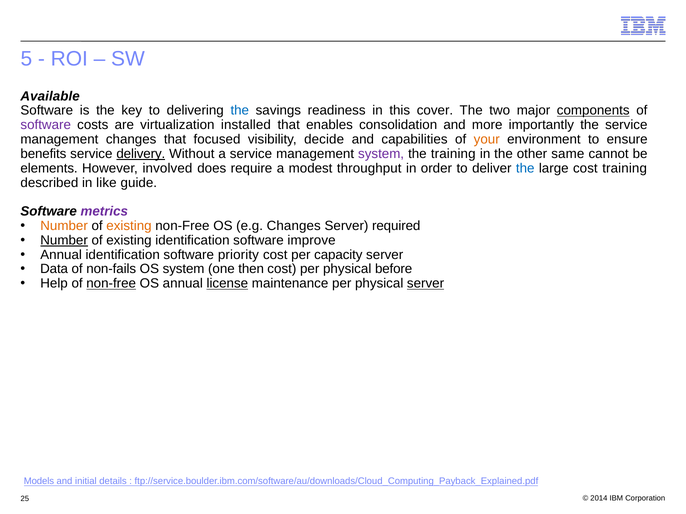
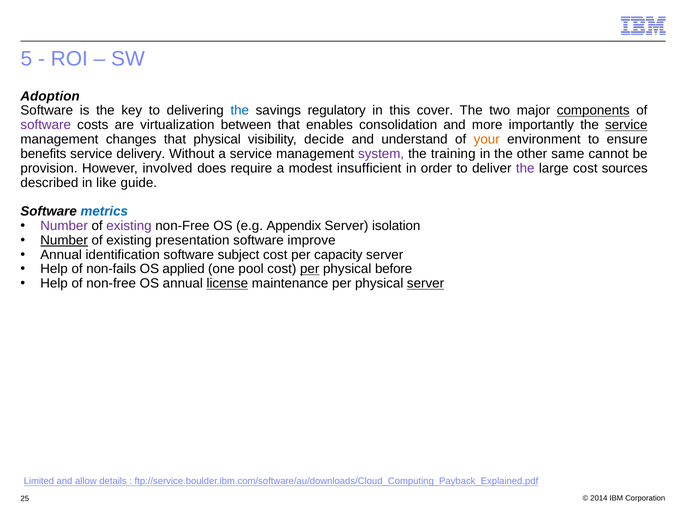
Available: Available -> Adoption
readiness: readiness -> regulatory
installed: installed -> between
service at (626, 125) underline: none -> present
that focused: focused -> physical
capabilities: capabilities -> understand
delivery underline: present -> none
elements: elements -> provision
throughput: throughput -> insufficient
the at (525, 168) colour: blue -> purple
cost training: training -> sources
metrics colour: purple -> blue
Number at (64, 226) colour: orange -> purple
existing at (129, 226) colour: orange -> purple
e.g Changes: Changes -> Appendix
required: required -> isolation
existing identification: identification -> presentation
priority: priority -> subject
Data at (54, 269): Data -> Help
OS system: system -> applied
then: then -> pool
per at (310, 269) underline: none -> present
non-free at (111, 284) underline: present -> none
Models: Models -> Limited
initial: initial -> allow
